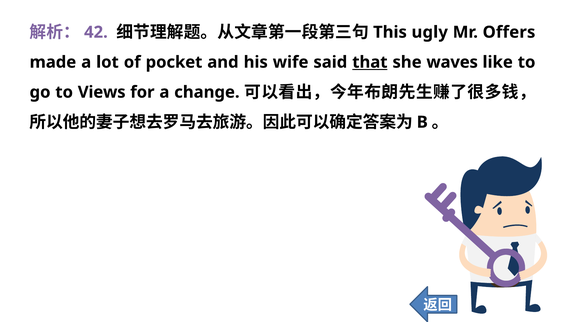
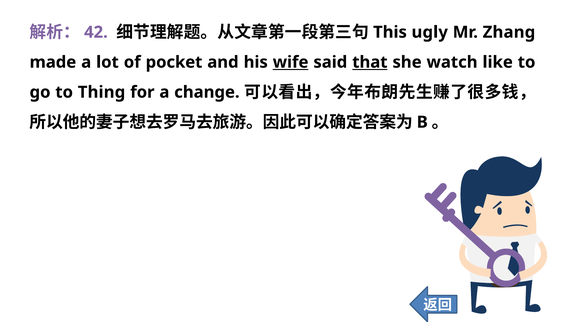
Offers: Offers -> Zhang
wife underline: none -> present
waves: waves -> watch
Views: Views -> Thing
